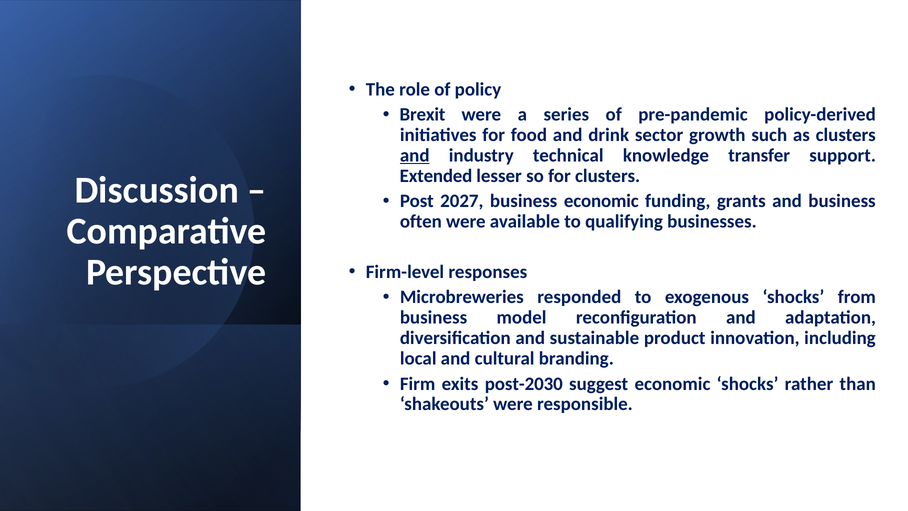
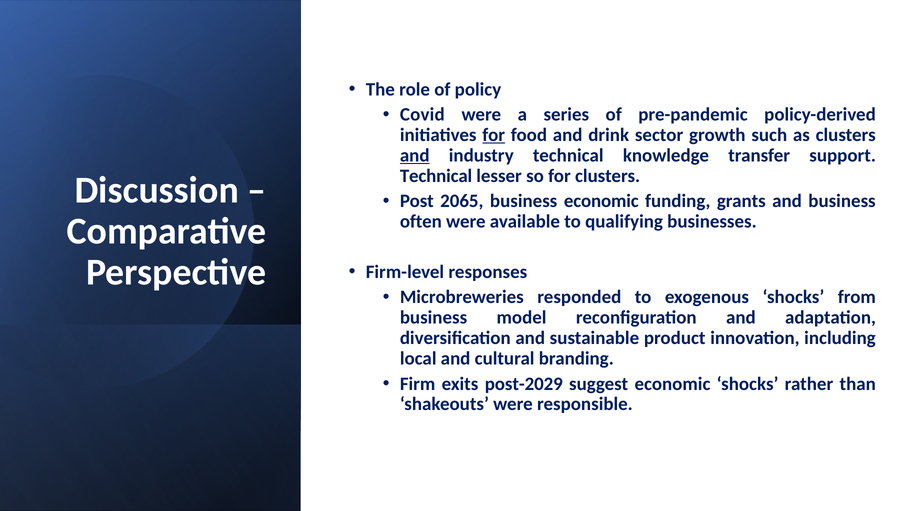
Brexit: Brexit -> Covid
for at (494, 135) underline: none -> present
Extended at (436, 176): Extended -> Technical
2027: 2027 -> 2065
post-2030: post-2030 -> post-2029
